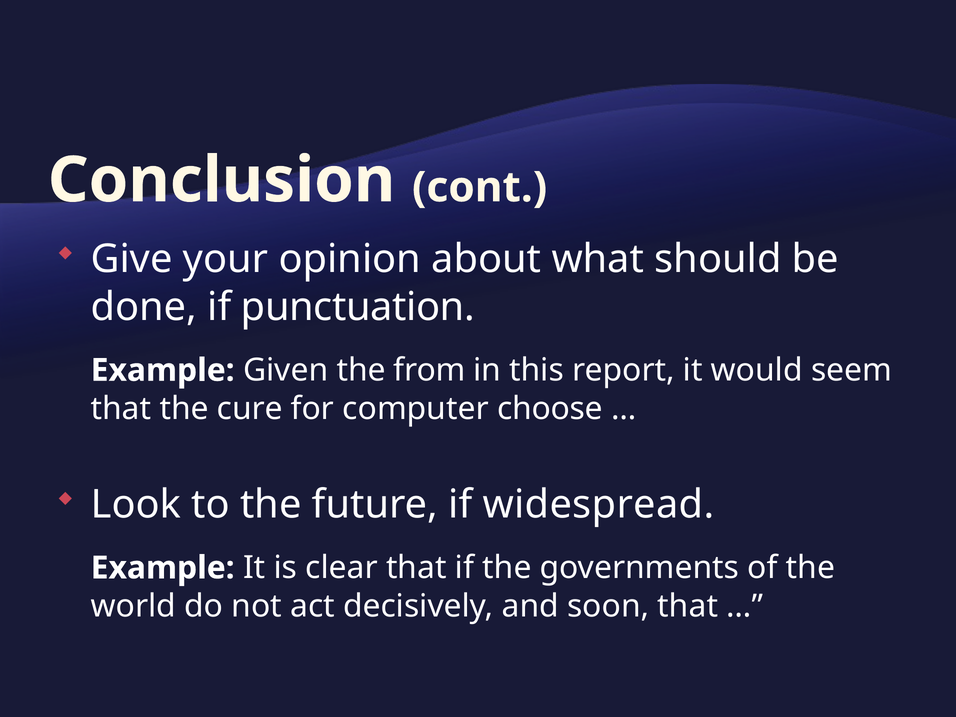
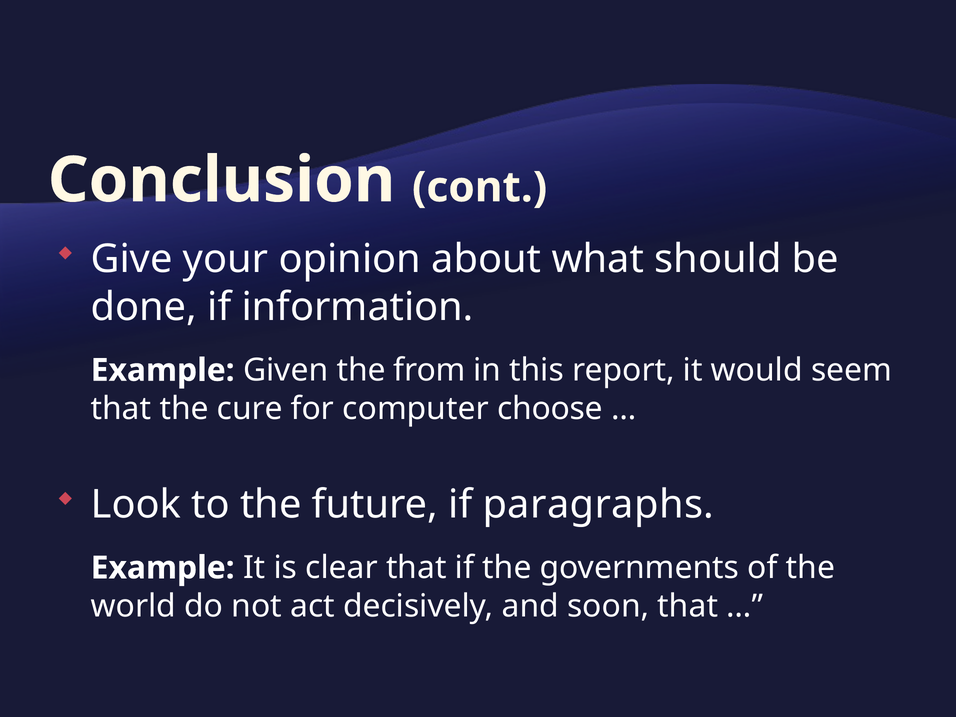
punctuation: punctuation -> information
widespread: widespread -> paragraphs
